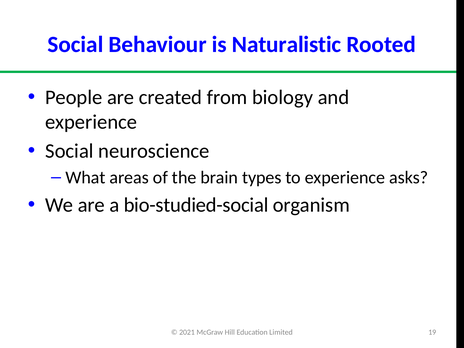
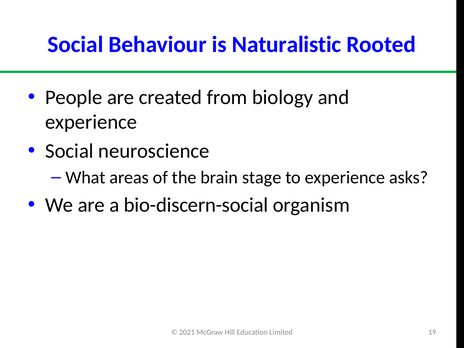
types: types -> stage
bio-studied-social: bio-studied-social -> bio-discern-social
